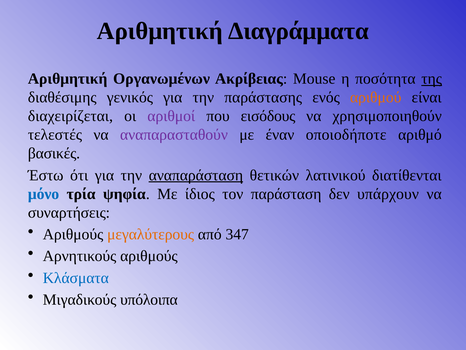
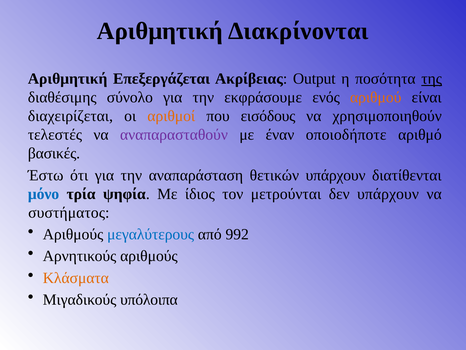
Διαγράμματα: Διαγράμματα -> Διακρίνονται
Οργανωμένων: Οργανωμένων -> Επεξεργάζεται
Mouse: Mouse -> Output
γενικός: γενικός -> σύνολο
παράστασης: παράστασης -> εκφράσουμε
αριθμοί colour: purple -> orange
αναπαράσταση underline: present -> none
θετικών λατινικού: λατινικού -> υπάρχουν
παράσταση: παράσταση -> μετρούνται
συναρτήσεις: συναρτήσεις -> συστήματος
μεγαλύτερους colour: orange -> blue
347: 347 -> 992
Κλάσματα colour: blue -> orange
